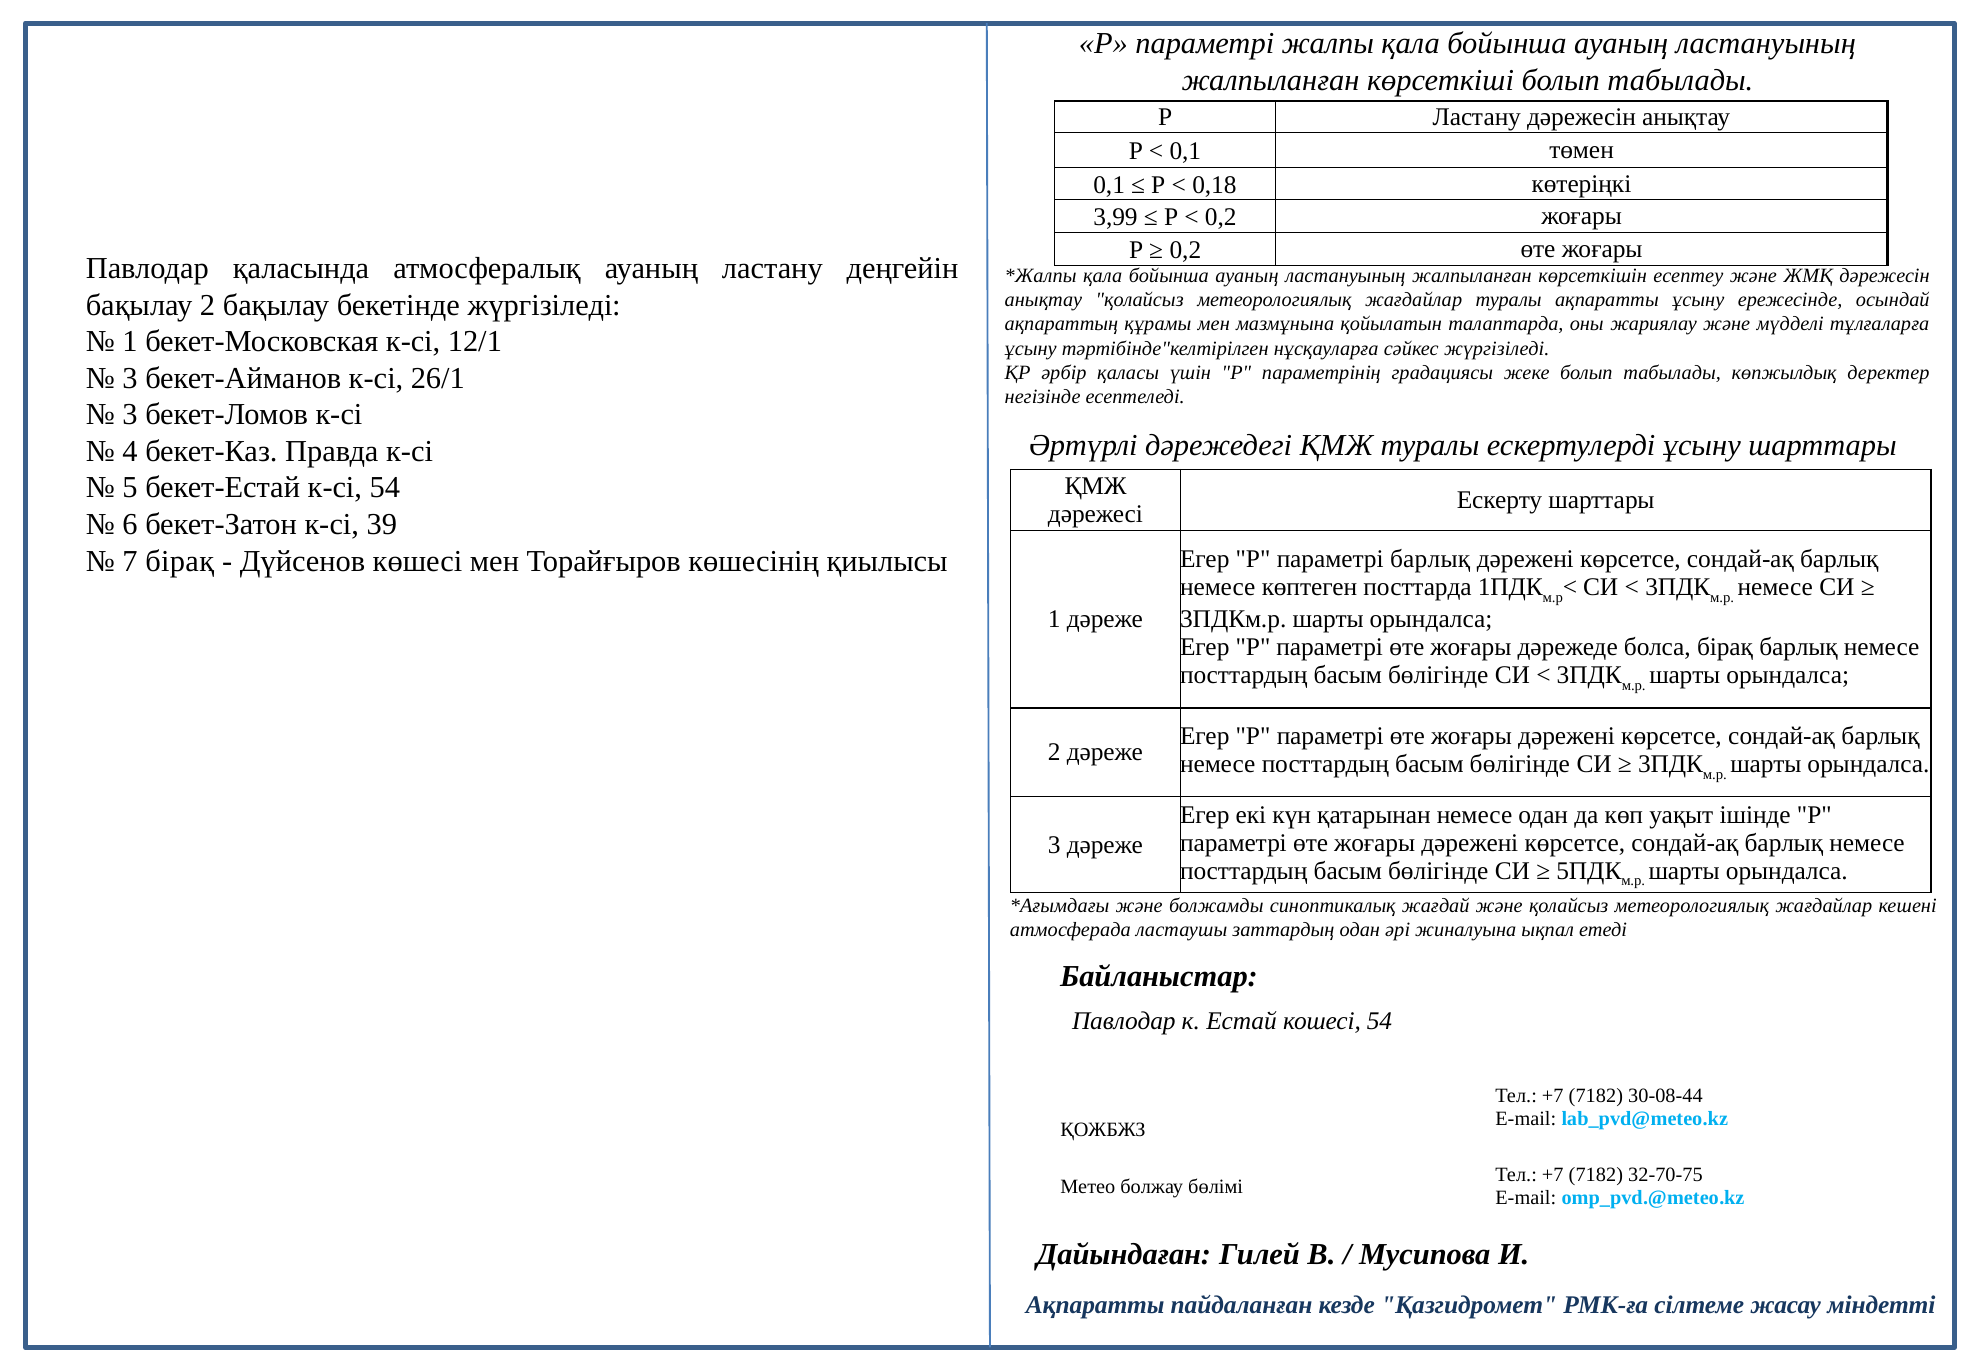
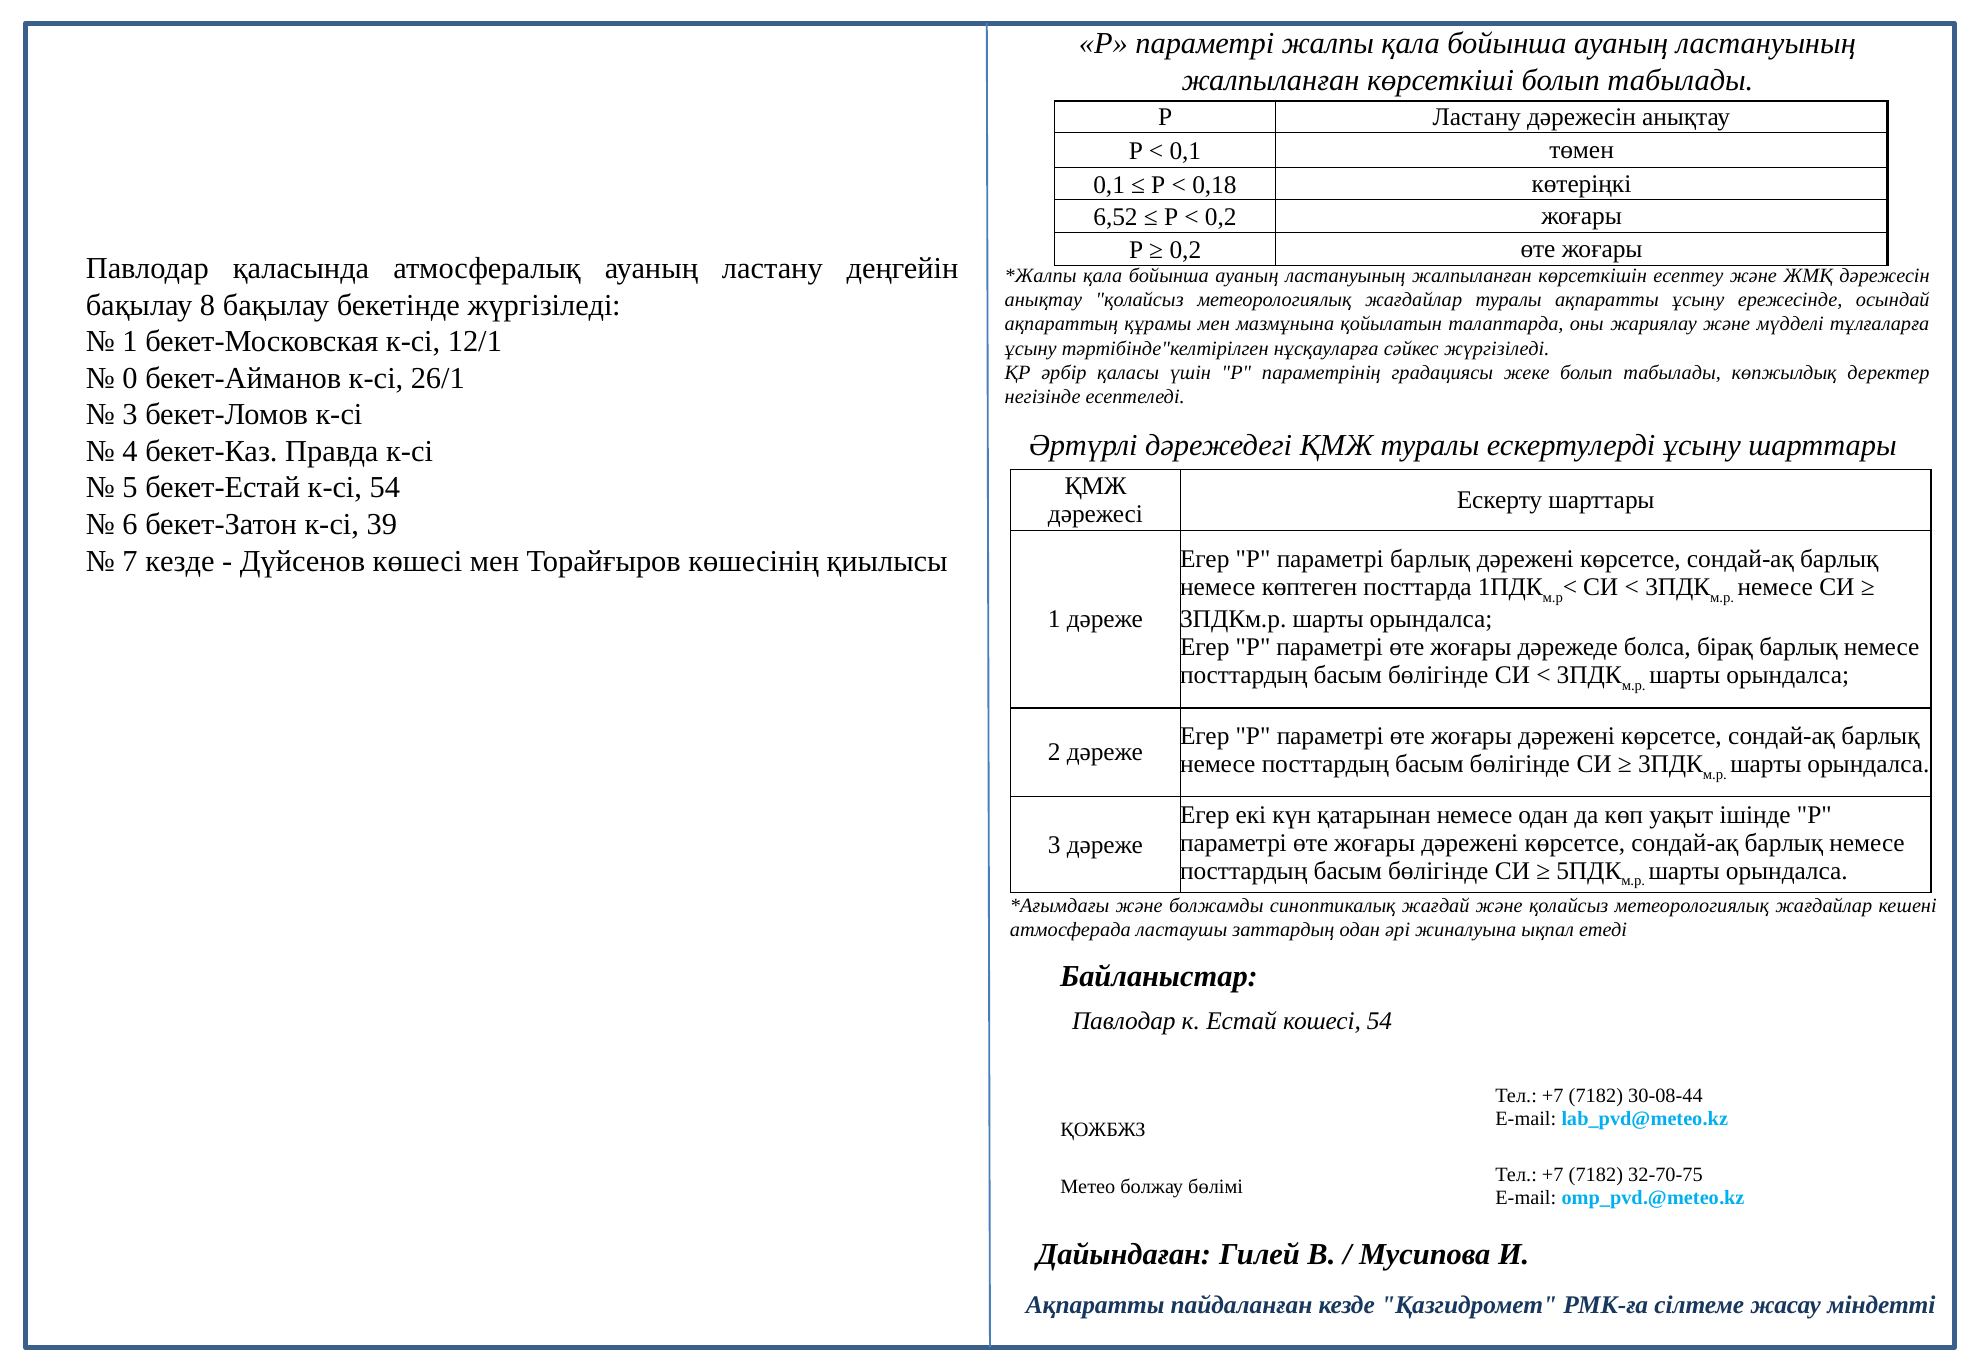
3,99: 3,99 -> 6,52
бақылау 2: 2 -> 8
3 at (130, 378): 3 -> 0
7 бірақ: бірақ -> кезде
